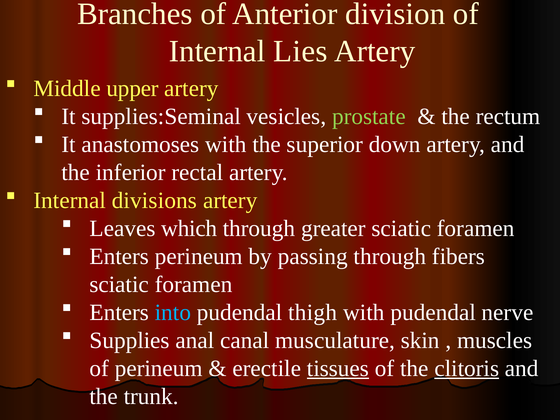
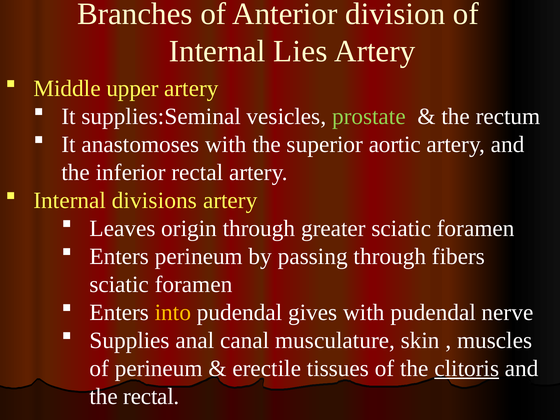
down: down -> aortic
which: which -> origin
into colour: light blue -> yellow
thigh: thigh -> gives
tissues underline: present -> none
the trunk: trunk -> rectal
